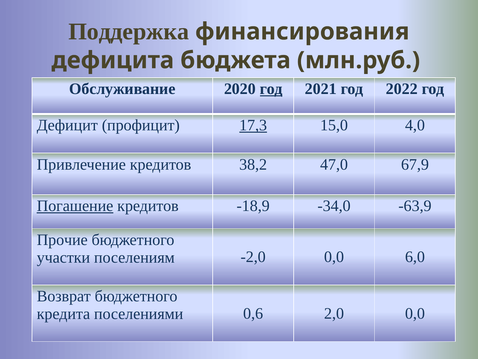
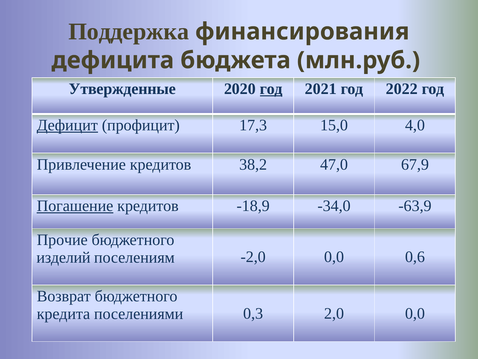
Обслуживание: Обслуживание -> Утвержденные
Дефицит underline: none -> present
17,3 underline: present -> none
участки: участки -> изделий
6,0: 6,0 -> 0,6
0,6: 0,6 -> 0,3
